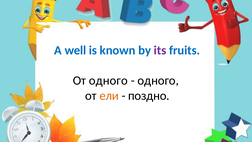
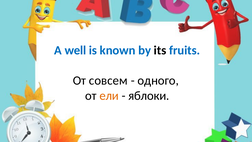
its colour: purple -> black
От одного: одного -> совсем
поздно: поздно -> яблоки
